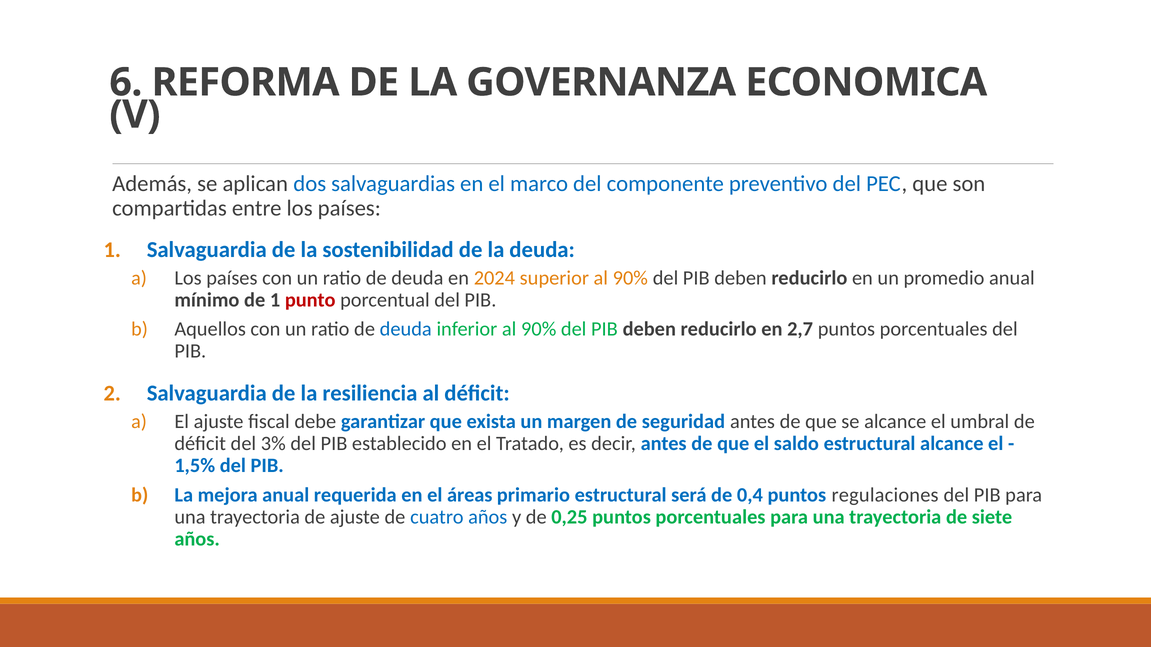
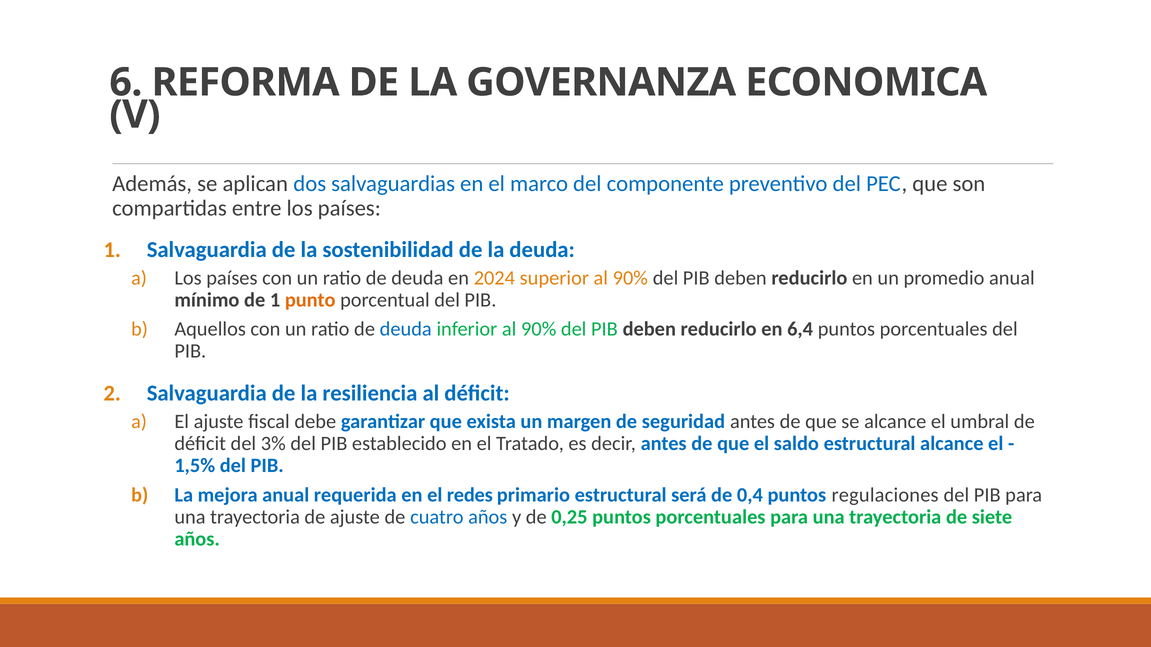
punto colour: red -> orange
2,7: 2,7 -> 6,4
áreas: áreas -> redes
